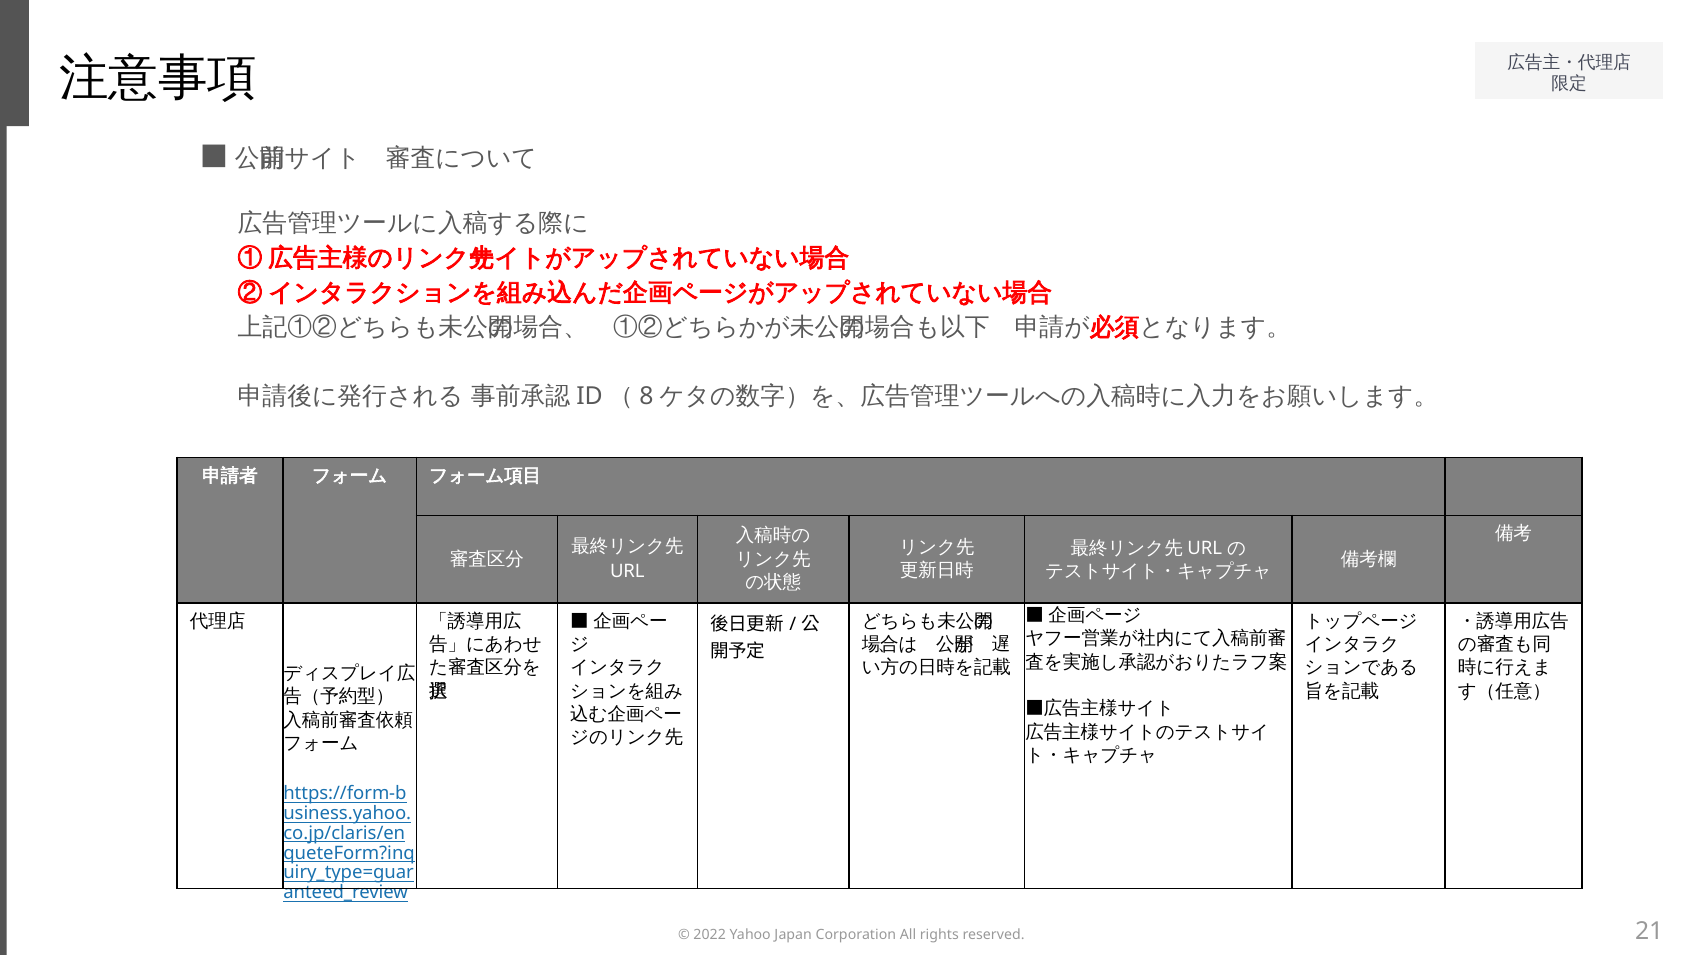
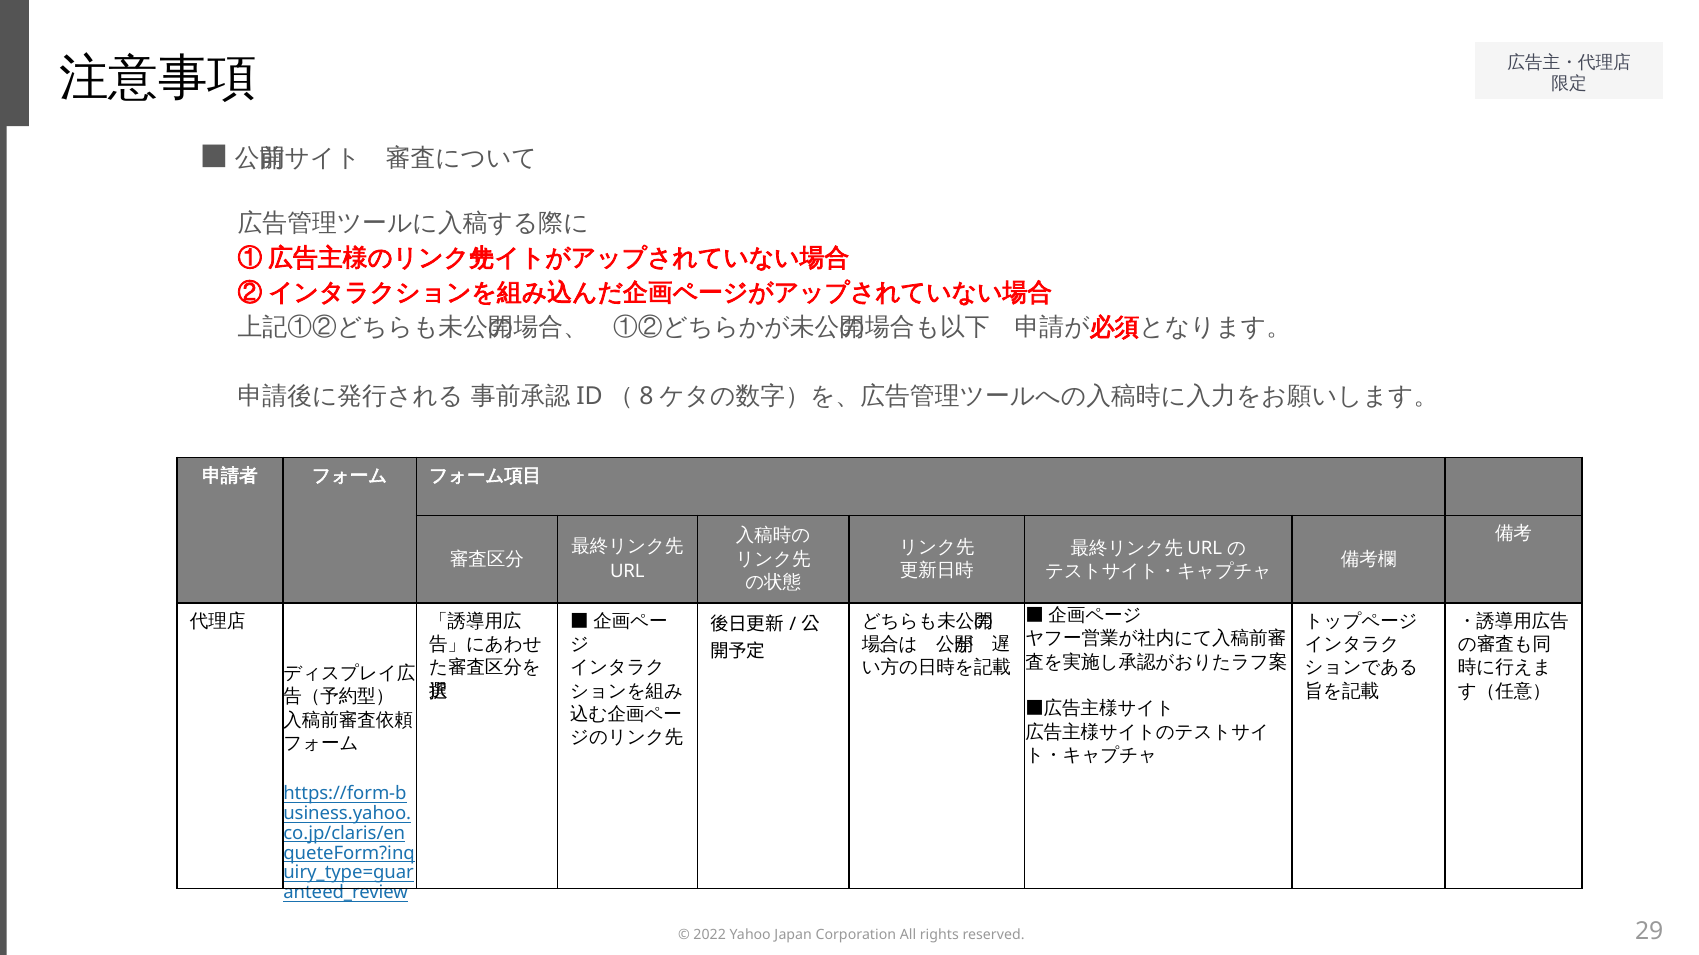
21: 21 -> 29
